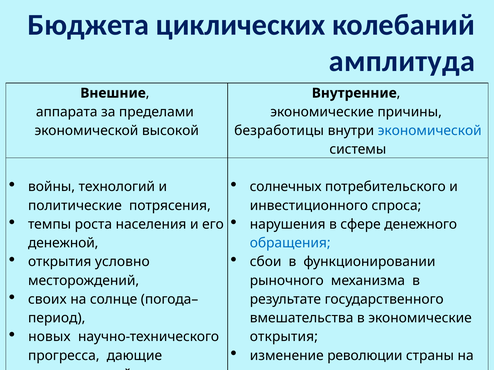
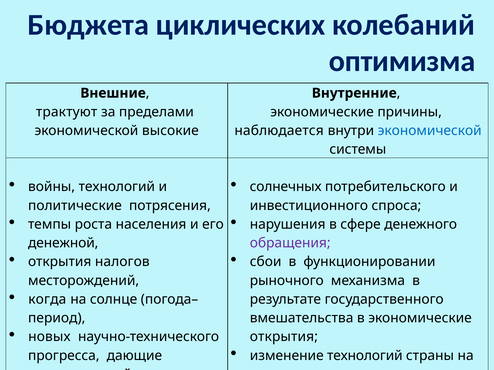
амплитуда: амплитуда -> оптимизма
аппарата at (67, 112): аппарата -> трактуют
высокой: высокой -> высокие
безработицы: безработицы -> наблюдается
обращения colour: blue -> purple
условно: условно -> налогов
своих: своих -> когда
изменение революции: революции -> технологий
